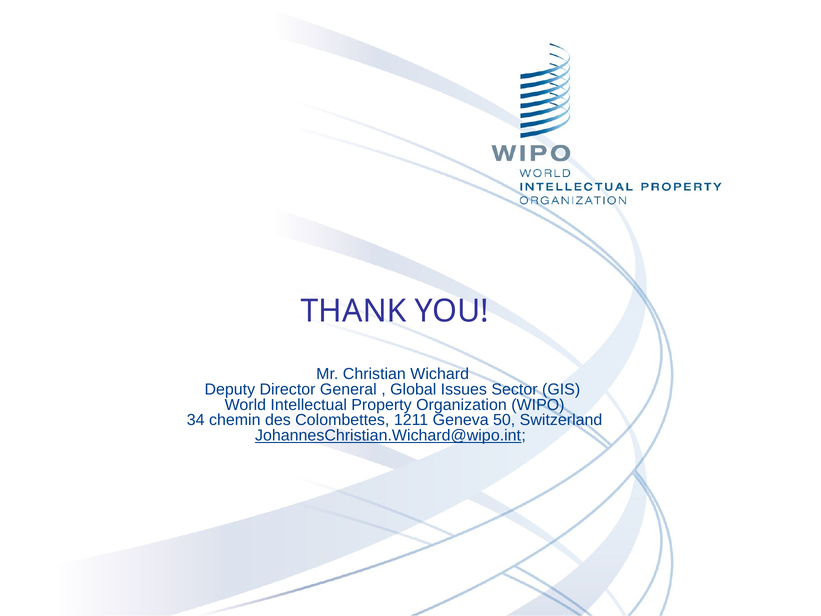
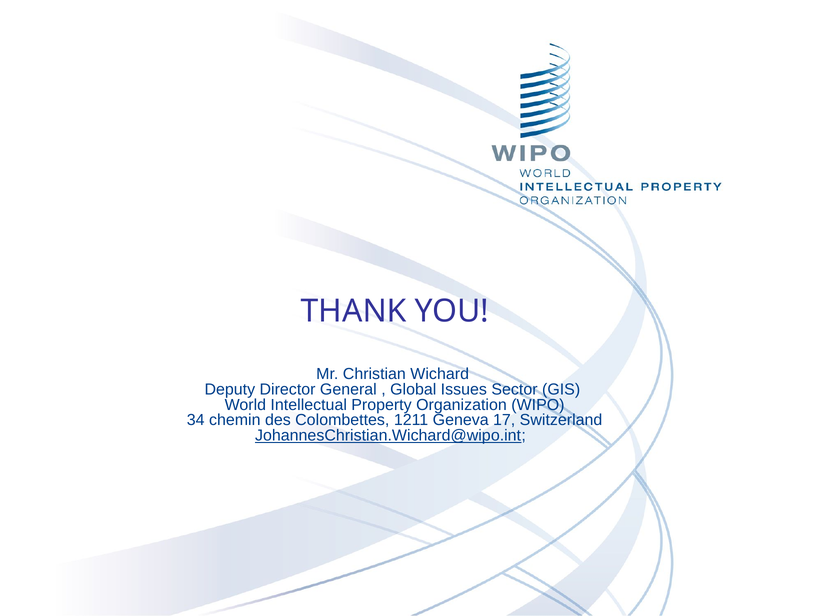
50: 50 -> 17
